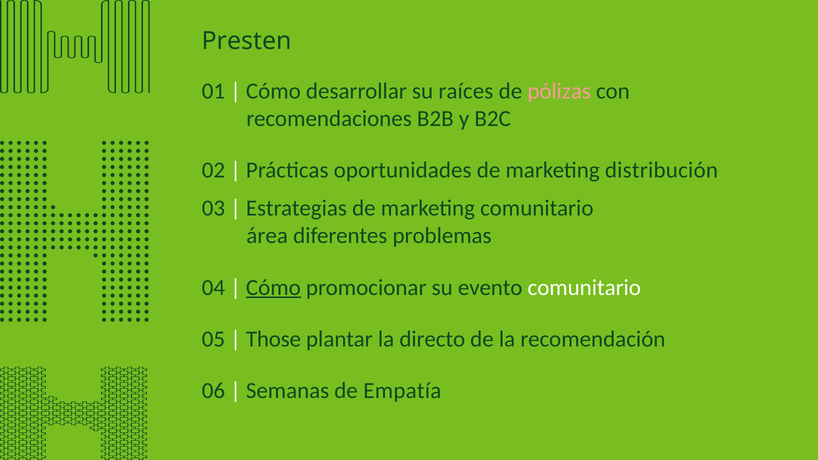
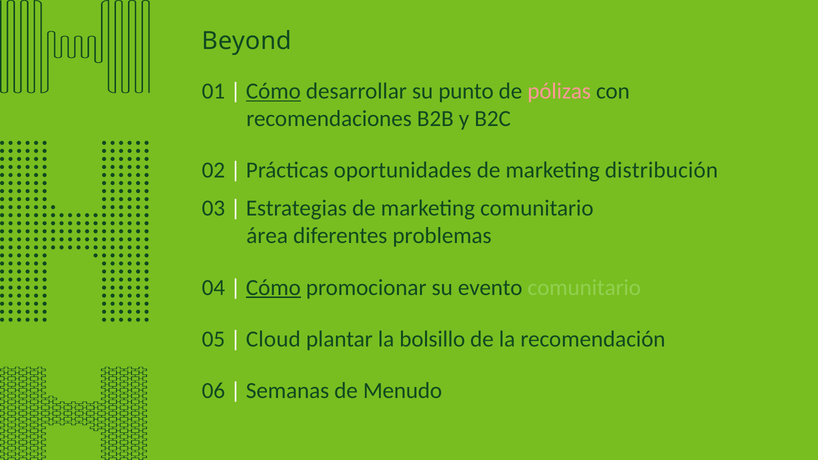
Presten: Presten -> Beyond
Cómo at (273, 91) underline: none -> present
raíces: raíces -> punto
comunitario at (584, 288) colour: white -> light green
Those: Those -> Cloud
directo: directo -> bolsillo
Empatía: Empatía -> Menudo
